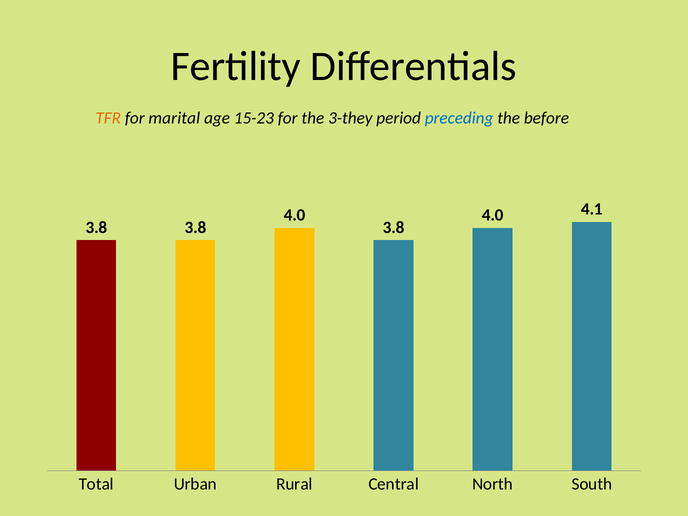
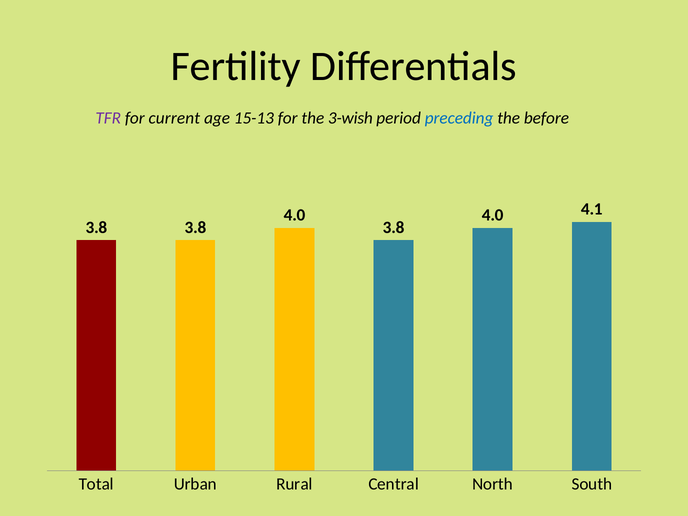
TFR colour: orange -> purple
marital: marital -> current
15-23: 15-23 -> 15-13
3-they: 3-they -> 3-wish
